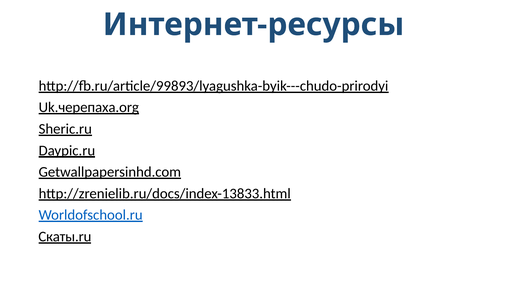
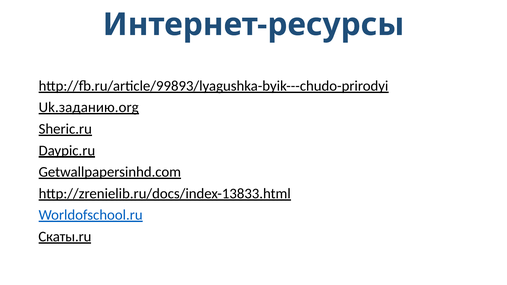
Uk.черепаха.org: Uk.черепаха.org -> Uk.заданию.org
